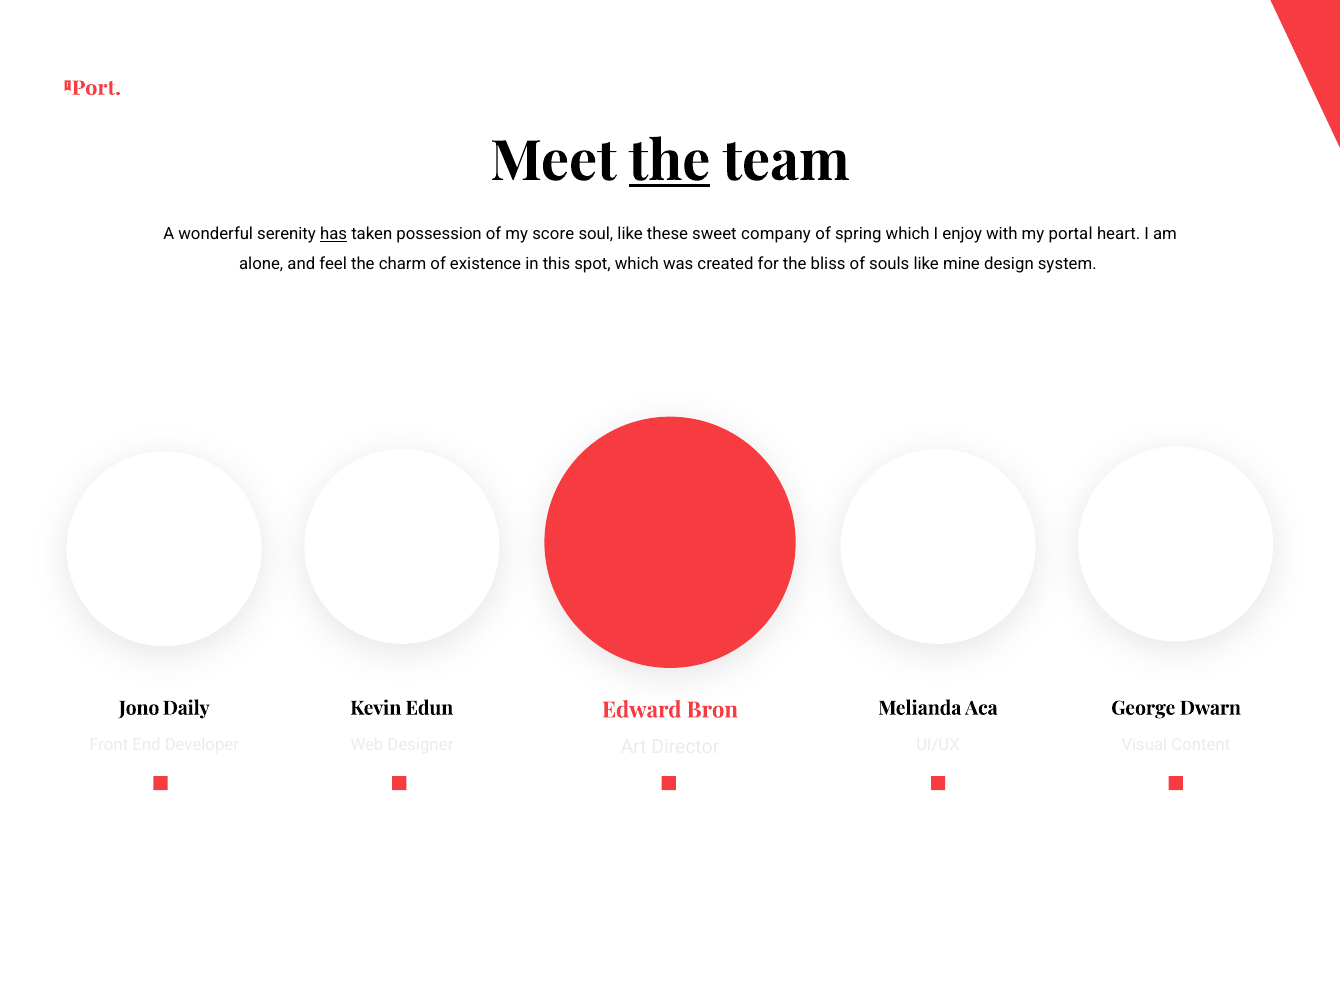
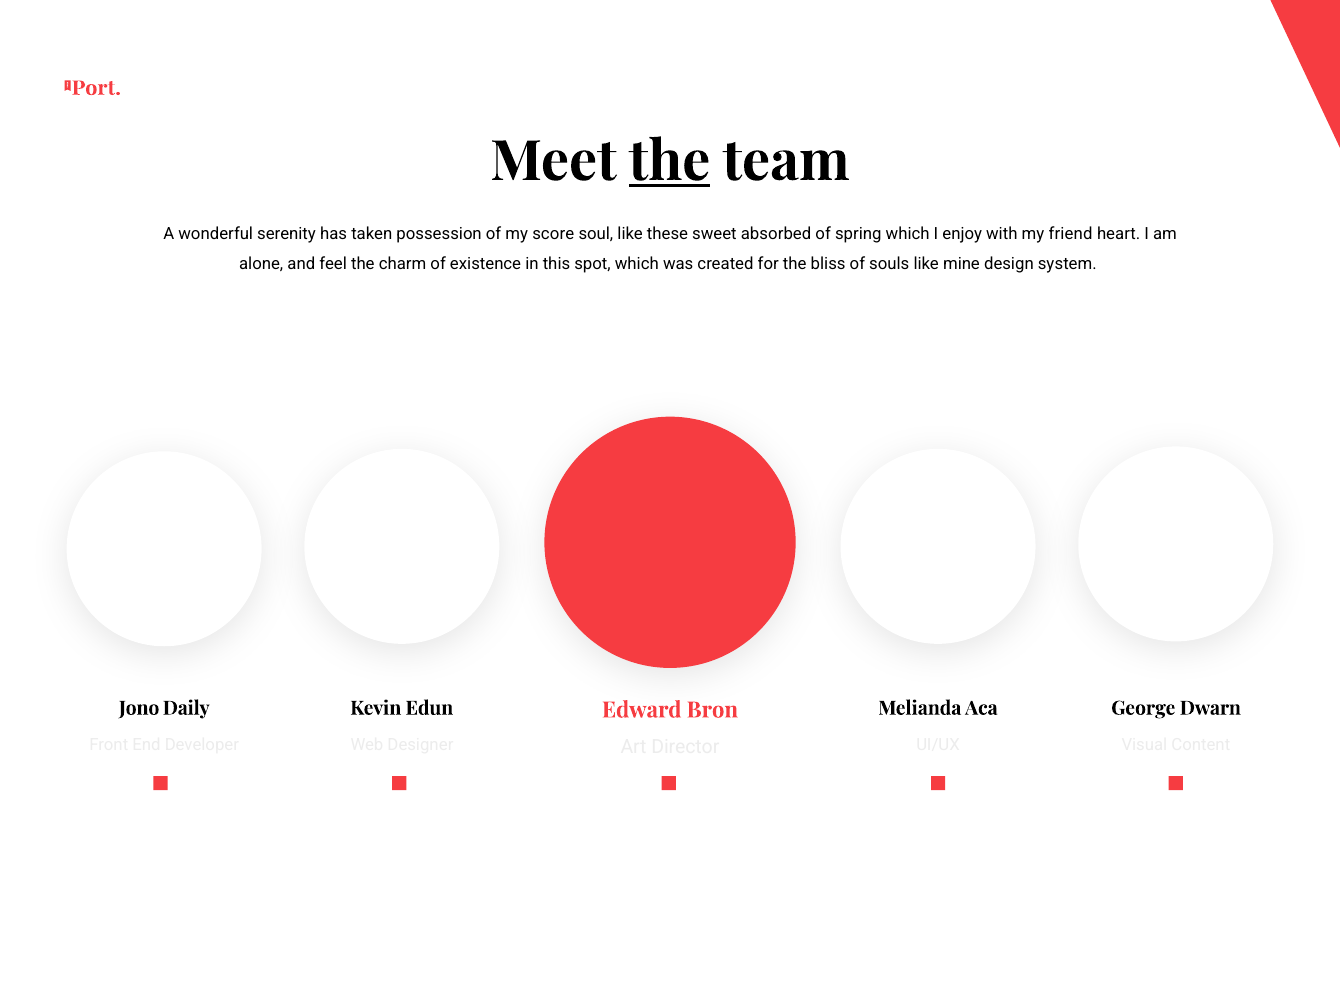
has underline: present -> none
company: company -> absorbed
portal: portal -> friend
